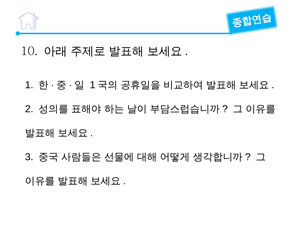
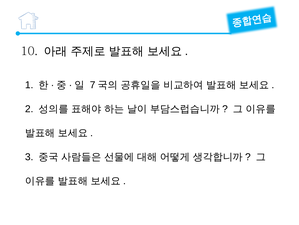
1 at (93, 85): 1 -> 7
